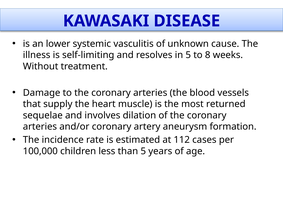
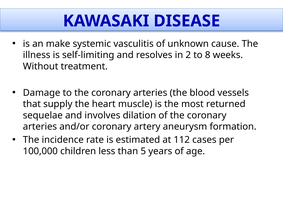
lower: lower -> make
in 5: 5 -> 2
